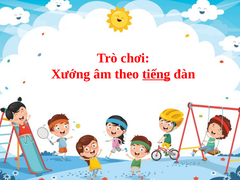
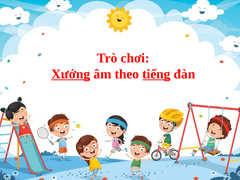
Xướng underline: none -> present
